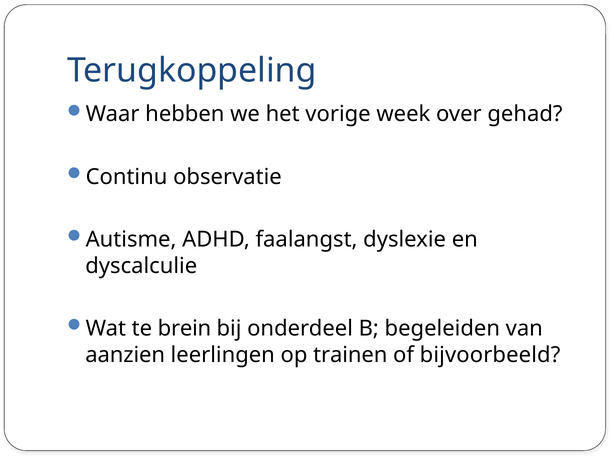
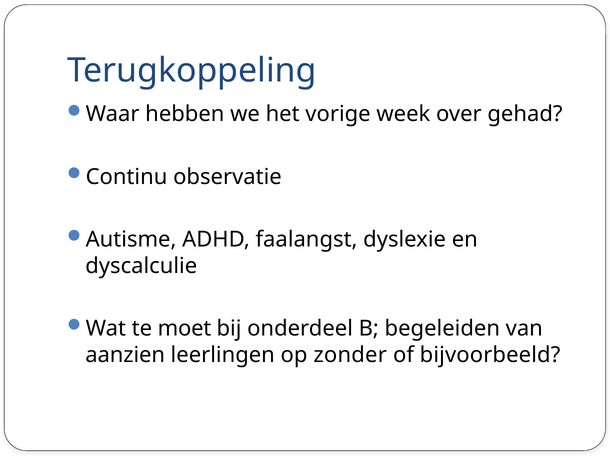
brein: brein -> moet
trainen: trainen -> zonder
